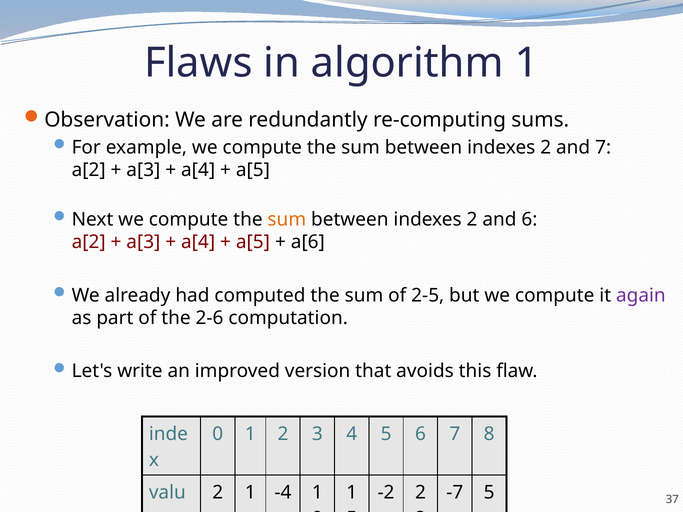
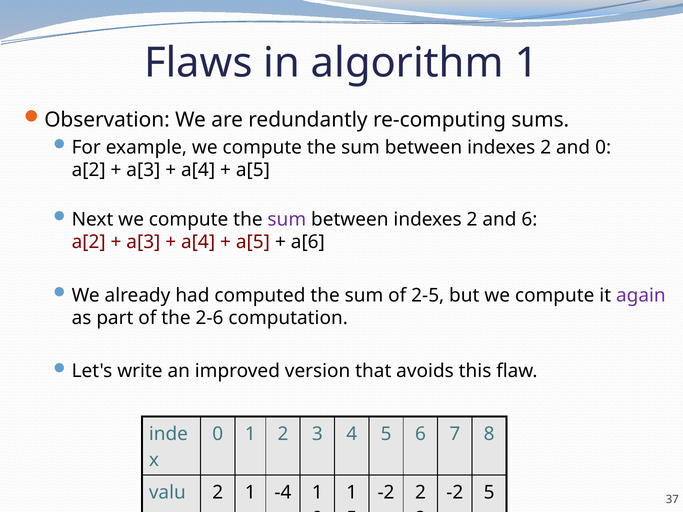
and 7: 7 -> 0
sum at (287, 220) colour: orange -> purple
-7 at (455, 493): -7 -> -2
